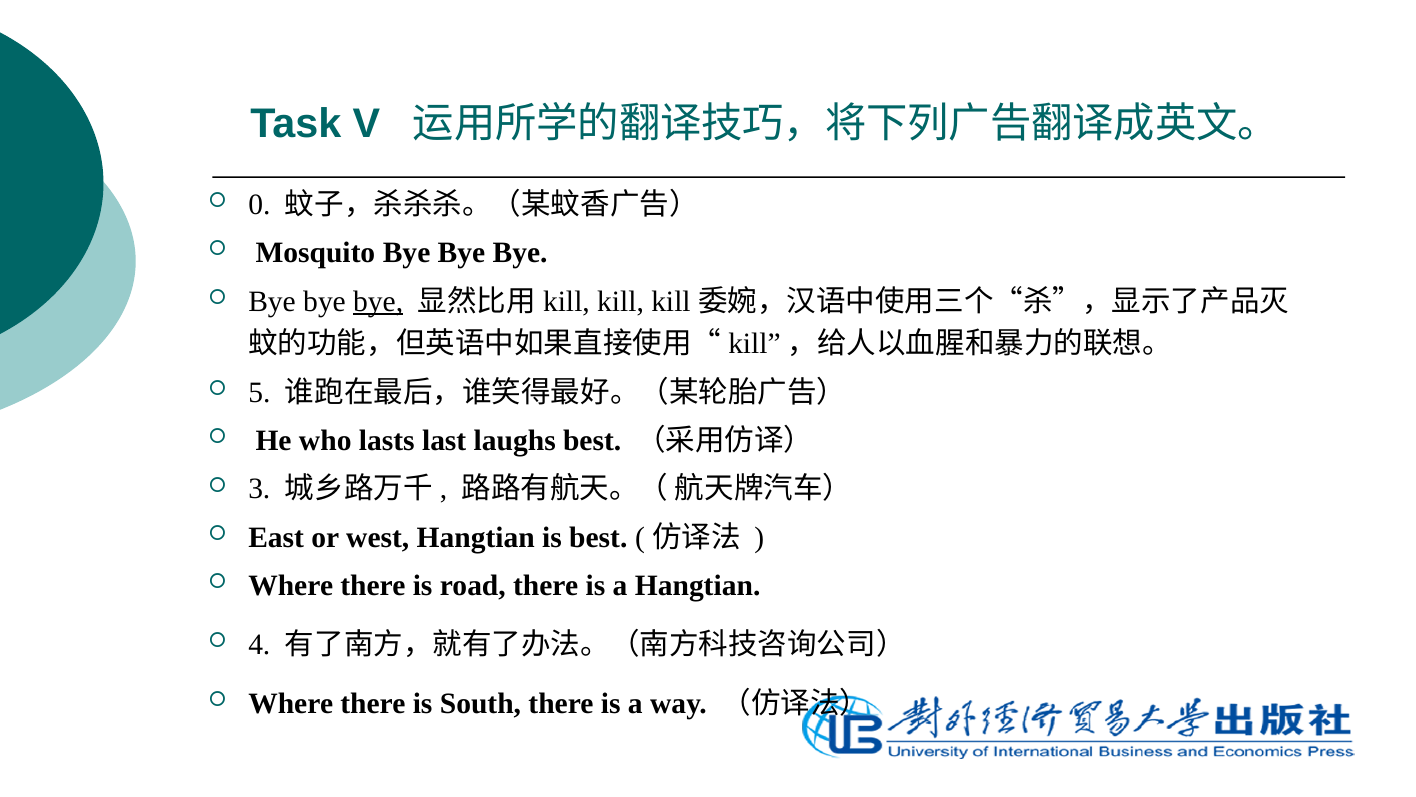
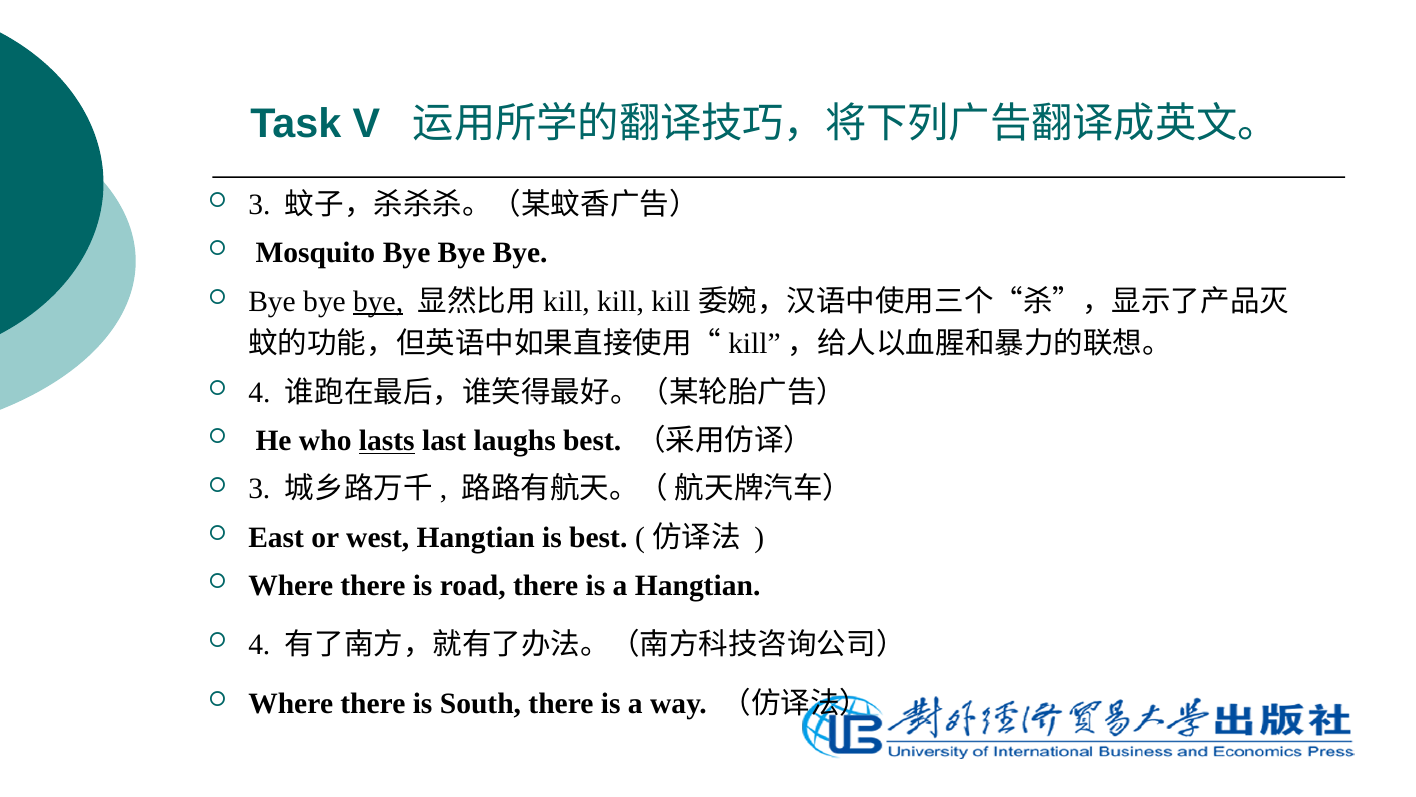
0 at (259, 205): 0 -> 3
5 at (259, 392): 5 -> 4
lasts underline: none -> present
